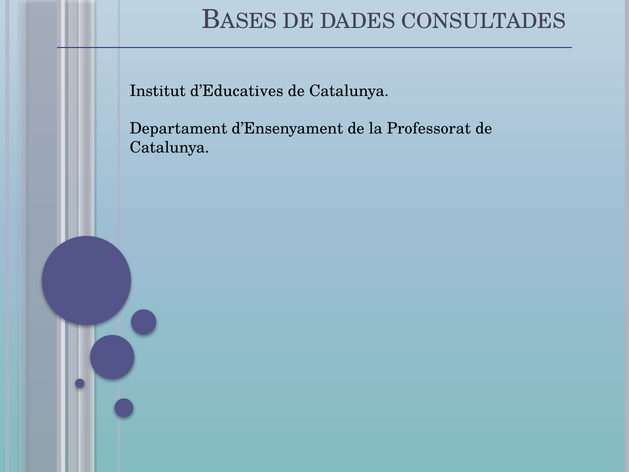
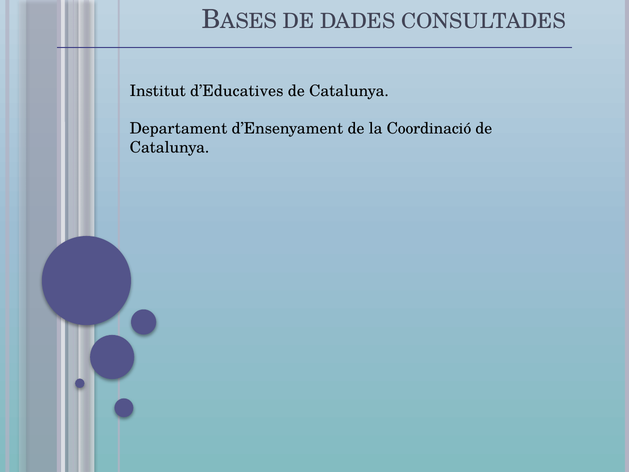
Professorat: Professorat -> Coordinació
